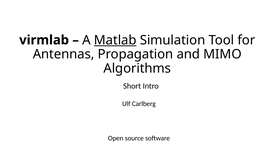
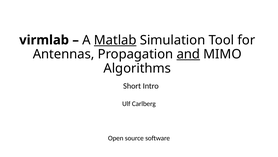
and underline: none -> present
